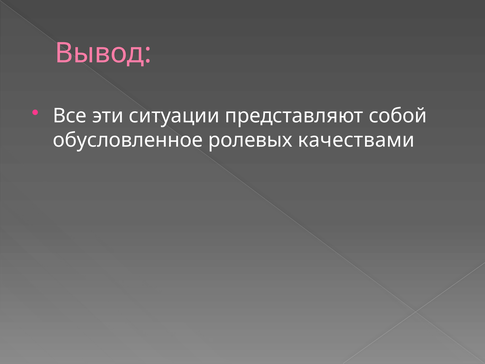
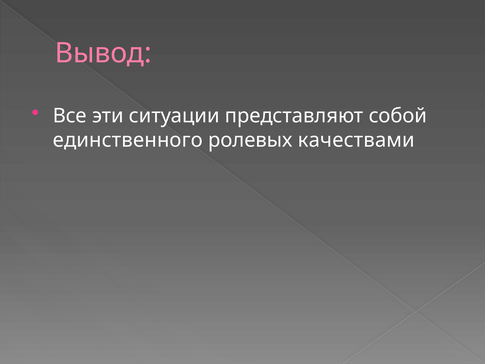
обусловленное: обусловленное -> единственного
